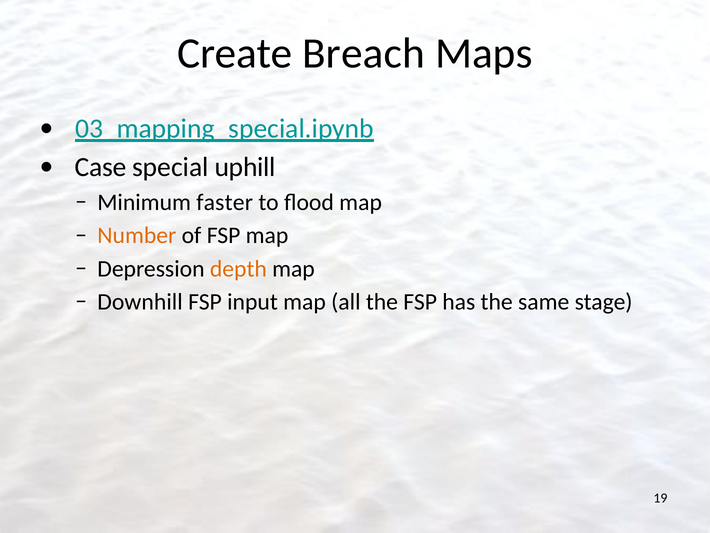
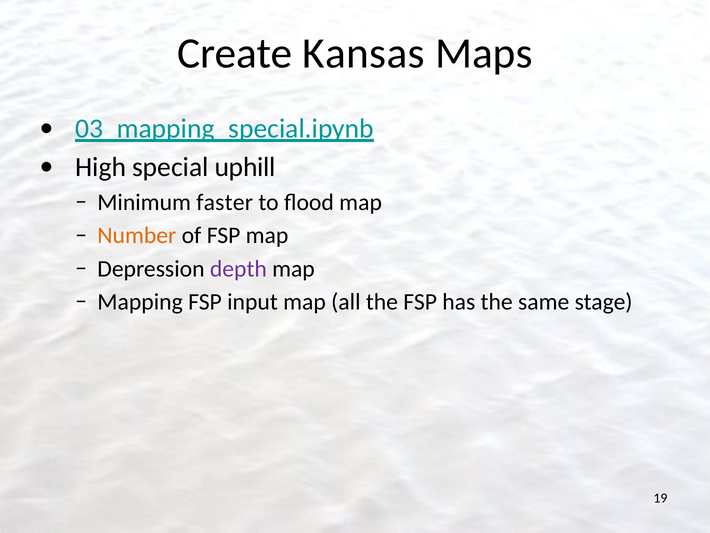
Breach: Breach -> Kansas
Case: Case -> High
depth colour: orange -> purple
Downhill: Downhill -> Mapping
